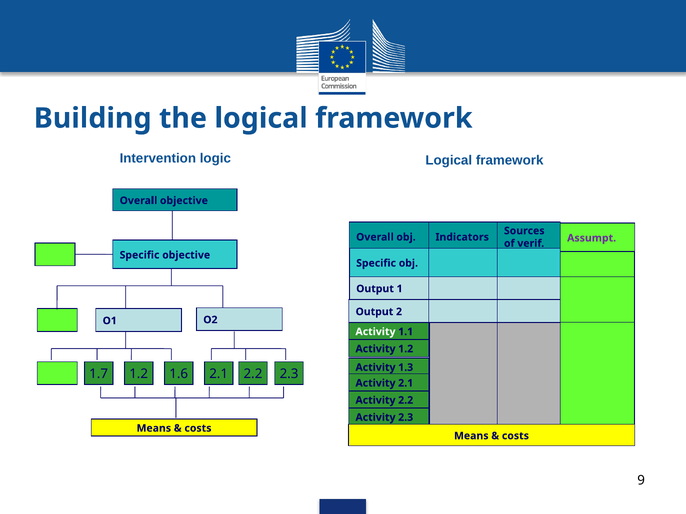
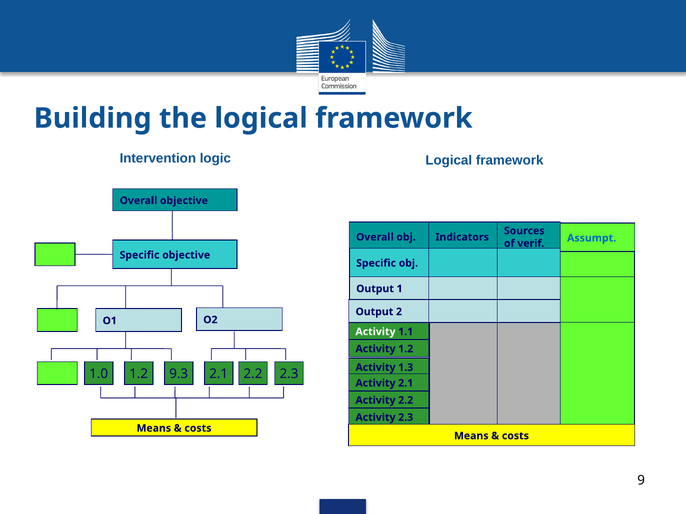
Assumpt colour: purple -> blue
1.7: 1.7 -> 1.0
1.6: 1.6 -> 9.3
